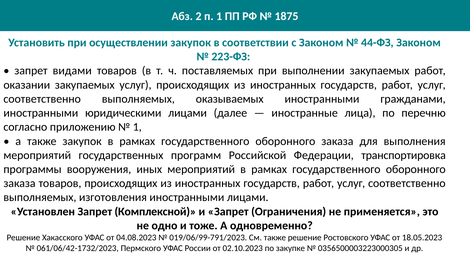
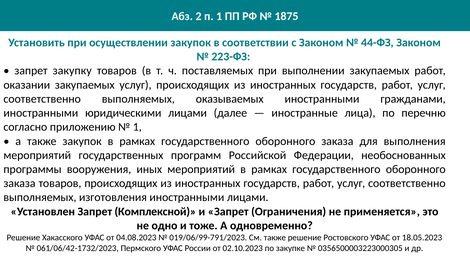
видами: видами -> закупку
транспортировка: транспортировка -> необоснованных
